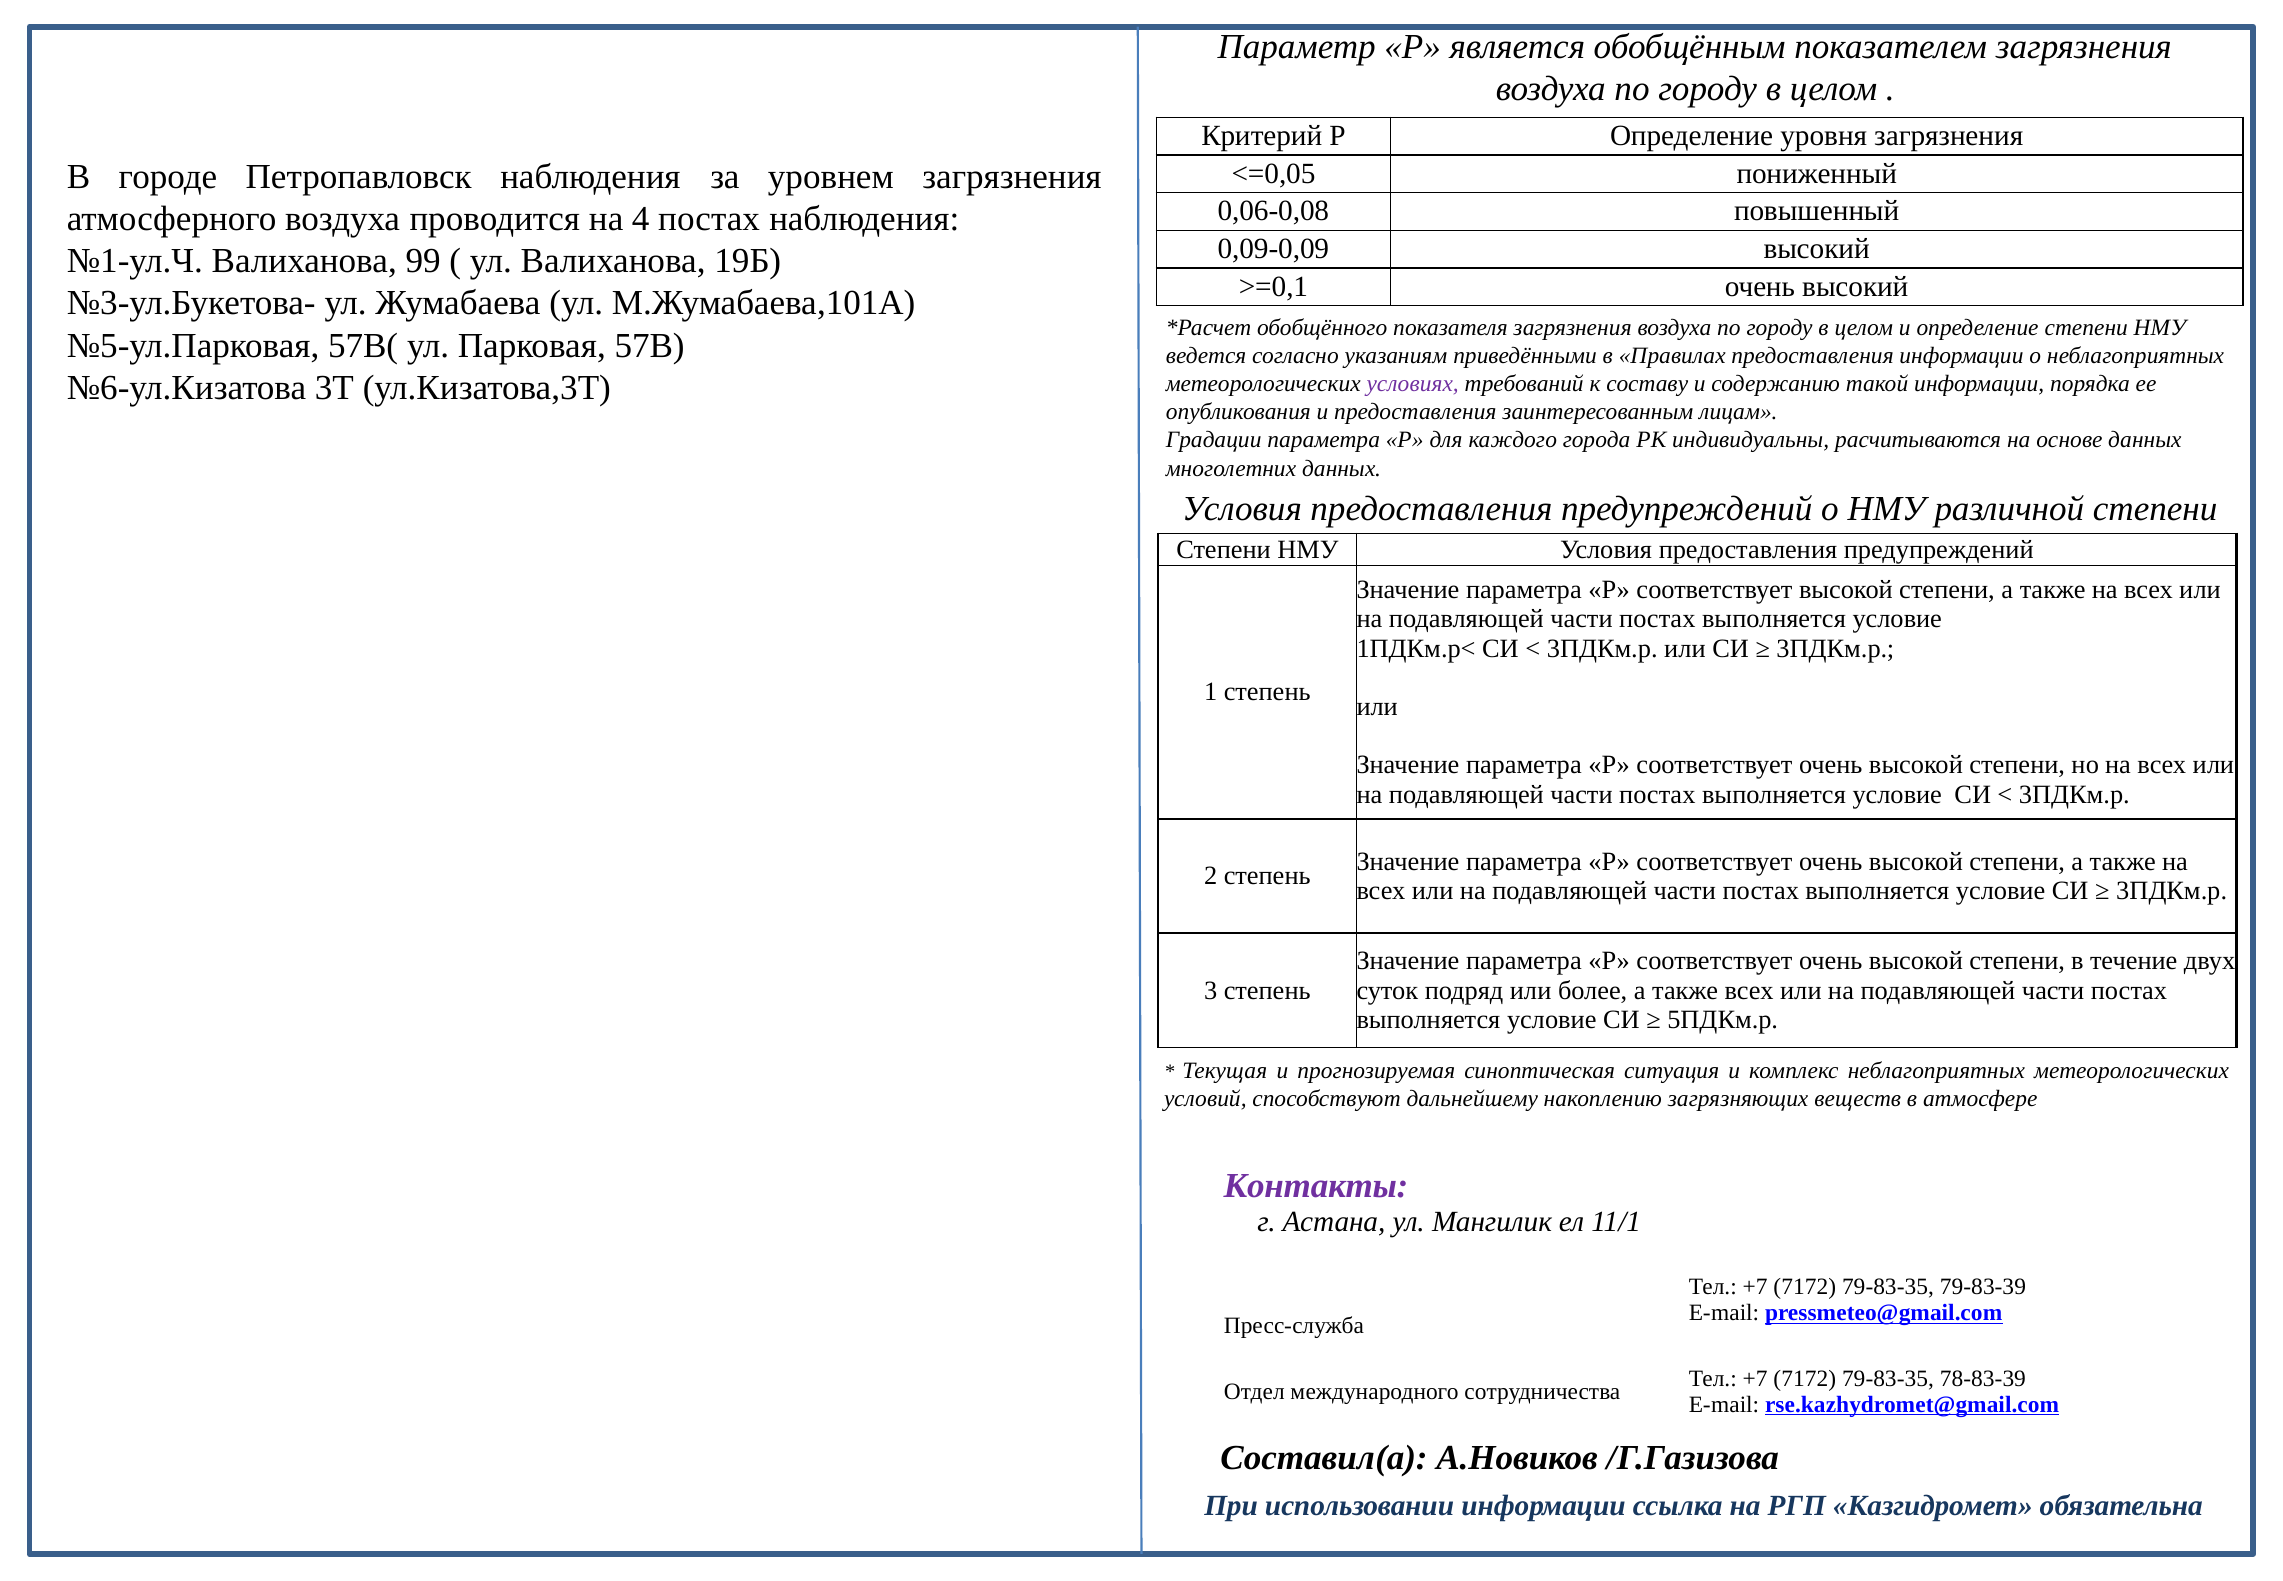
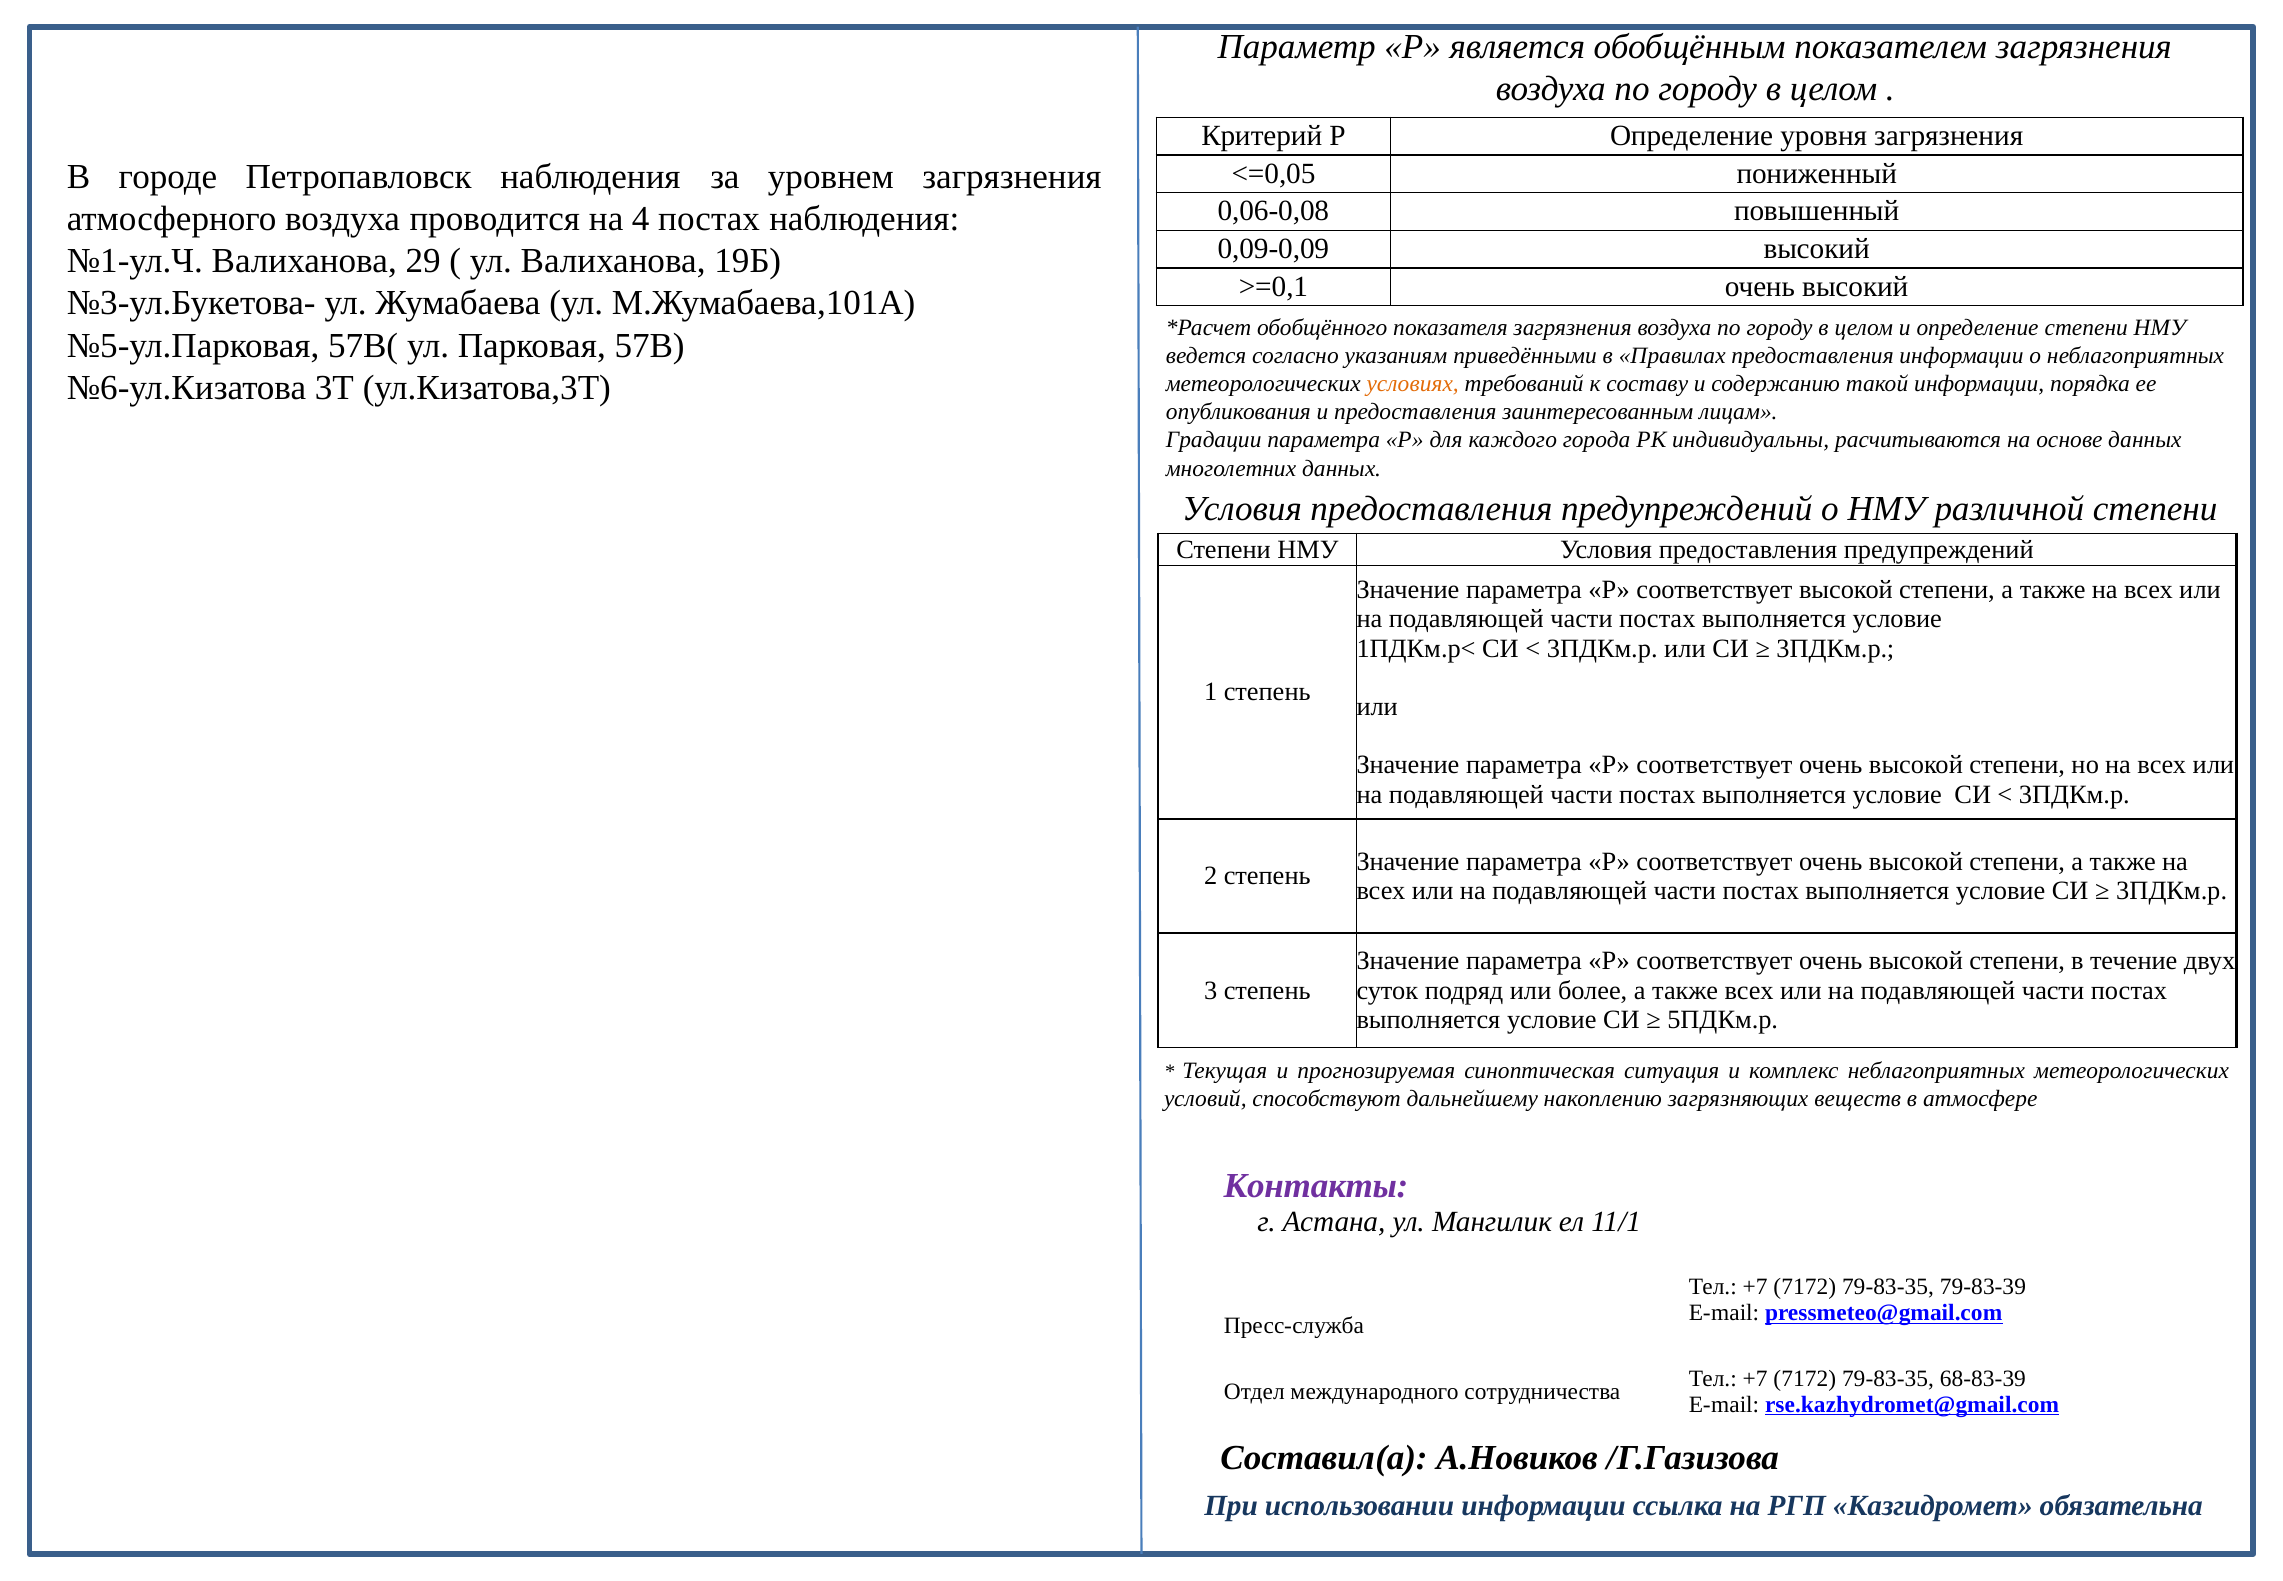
99: 99 -> 29
условиях colour: purple -> orange
78-83-39: 78-83-39 -> 68-83-39
